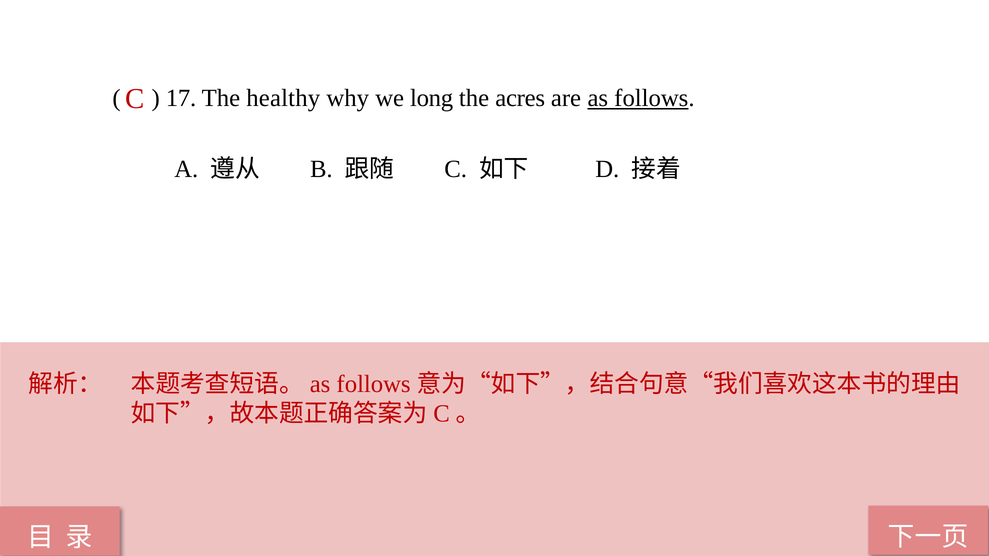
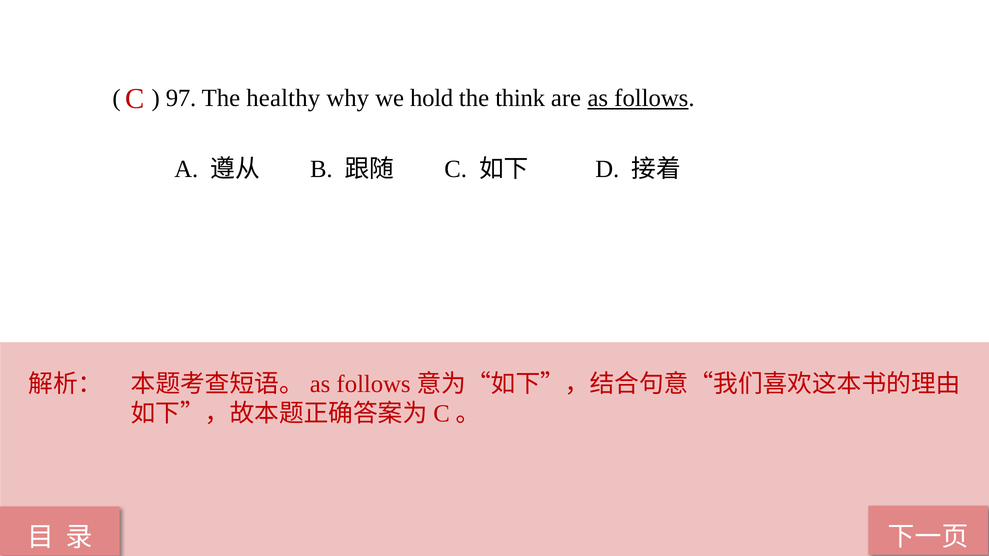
17: 17 -> 97
long: long -> hold
acres: acres -> think
